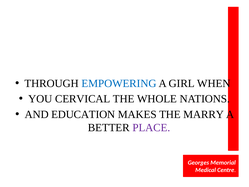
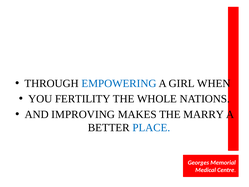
CERVICAL: CERVICAL -> FERTILITY
EDUCATION: EDUCATION -> IMPROVING
PLACE colour: purple -> blue
